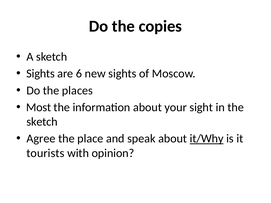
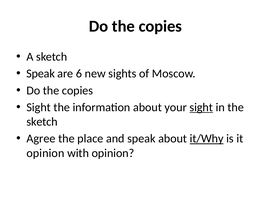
Sights at (41, 74): Sights -> Speak
places at (77, 91): places -> copies
Most at (39, 107): Most -> Sight
sight at (201, 107) underline: none -> present
tourists at (45, 153): tourists -> opinion
